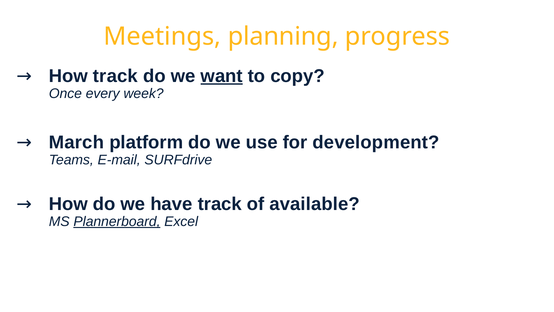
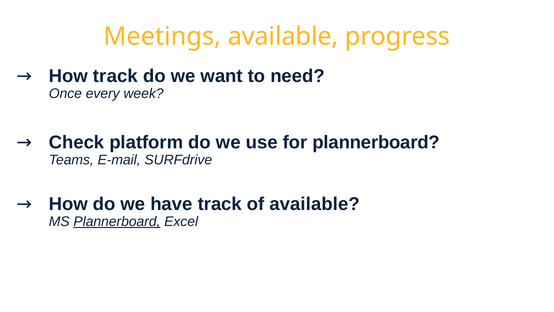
Meetings planning: planning -> available
want underline: present -> none
copy: copy -> need
March: March -> Check
for development: development -> plannerboard
